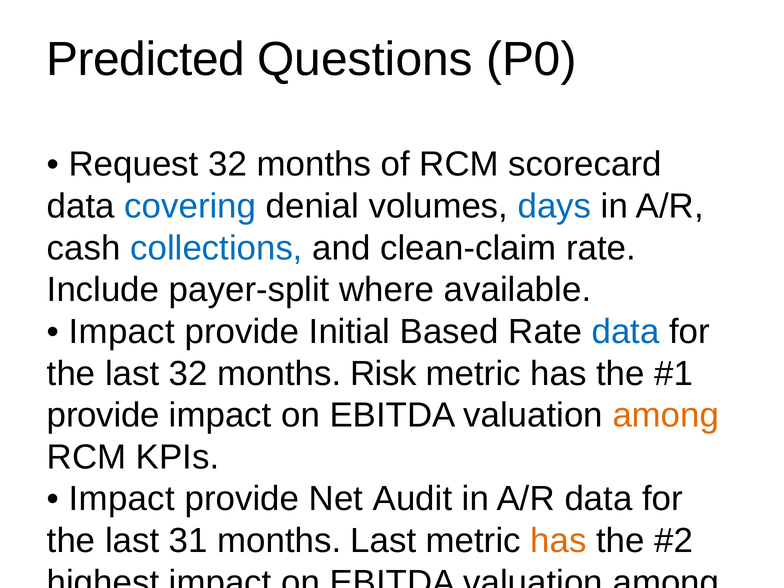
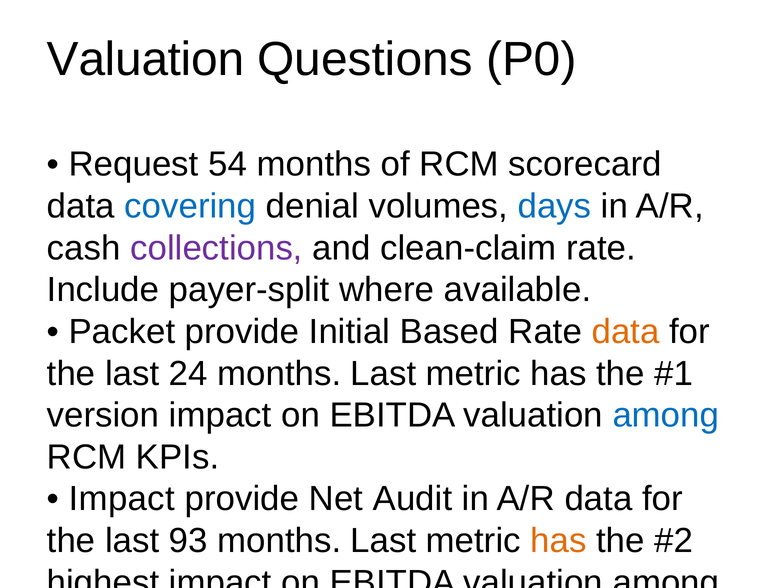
Predicted at (146, 60): Predicted -> Valuation
Request 32: 32 -> 54
collections colour: blue -> purple
Impact at (122, 332): Impact -> Packet
data at (626, 332) colour: blue -> orange
last 32: 32 -> 24
Risk at (383, 374): Risk -> Last
provide at (103, 415): provide -> version
among at (666, 415) colour: orange -> blue
31: 31 -> 93
